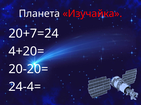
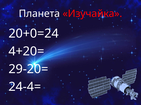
20+7=24: 20+7=24 -> 20+0=24
20-20=: 20-20= -> 29-20=
